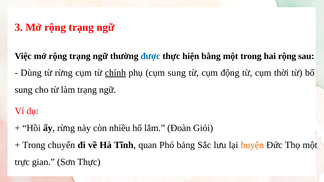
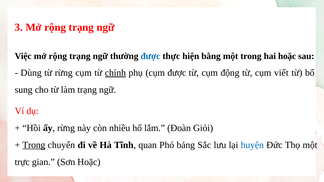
hai rộng: rộng -> hoặc
cụm sung: sung -> được
thời: thời -> viết
Trong at (34, 145) underline: none -> present
huyện colour: orange -> blue
Sơn Thực: Thực -> Hoặc
